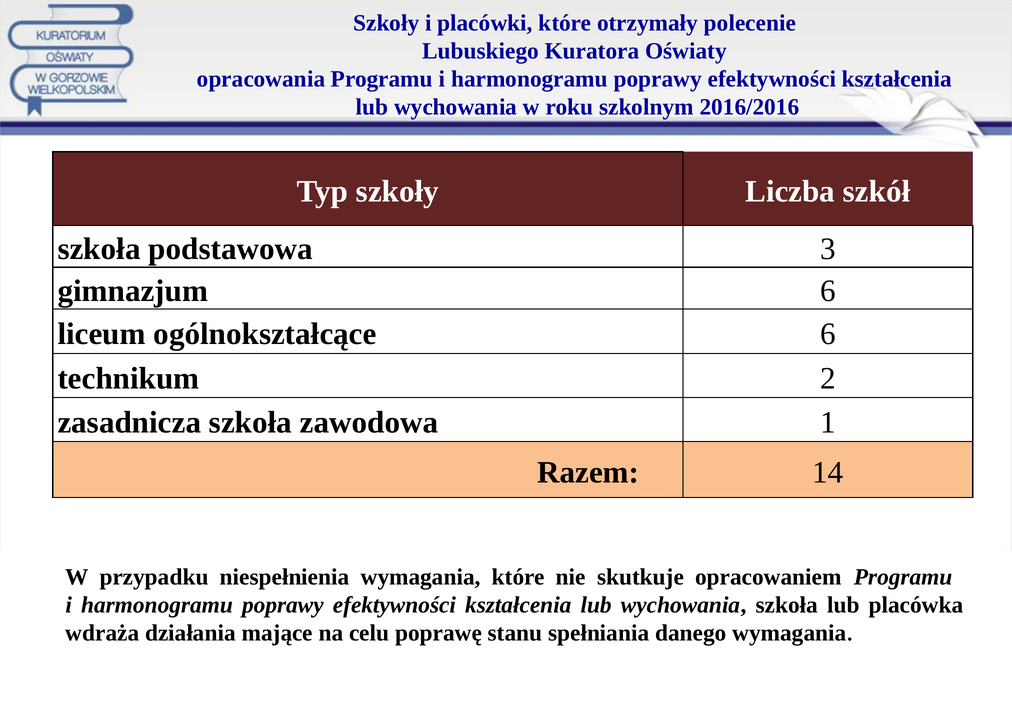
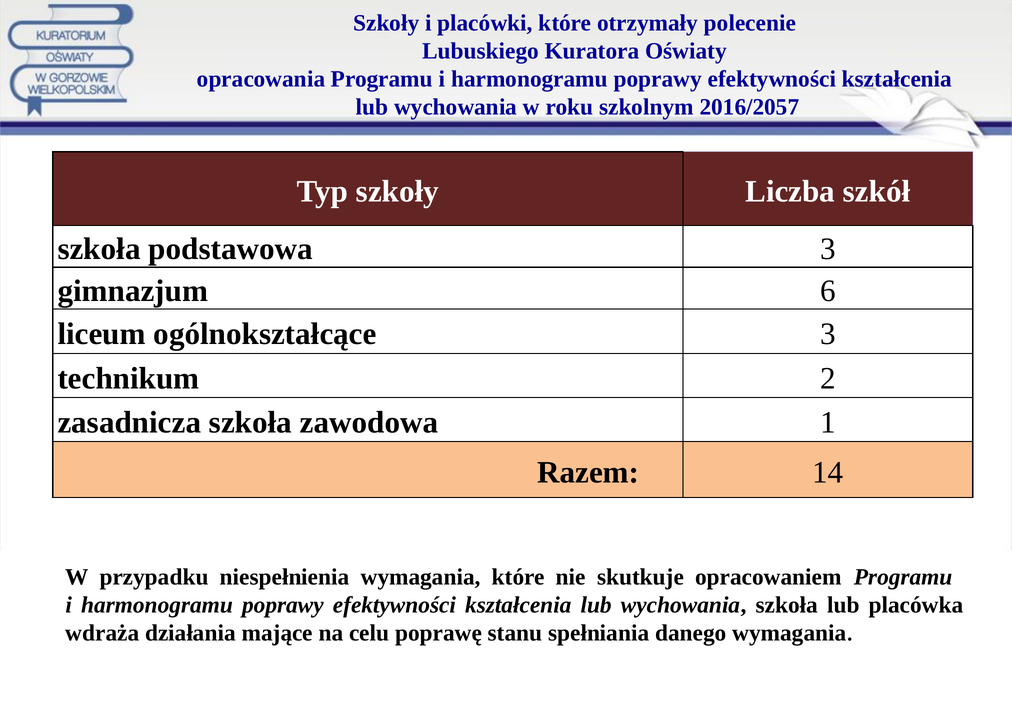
2016/2016: 2016/2016 -> 2016/2057
ogólnokształcące 6: 6 -> 3
